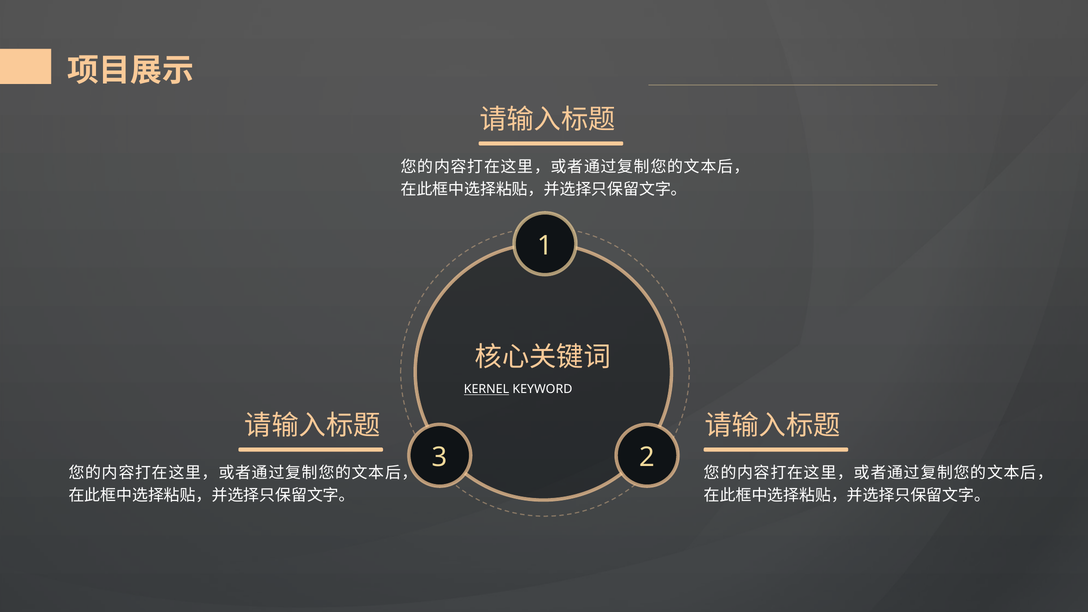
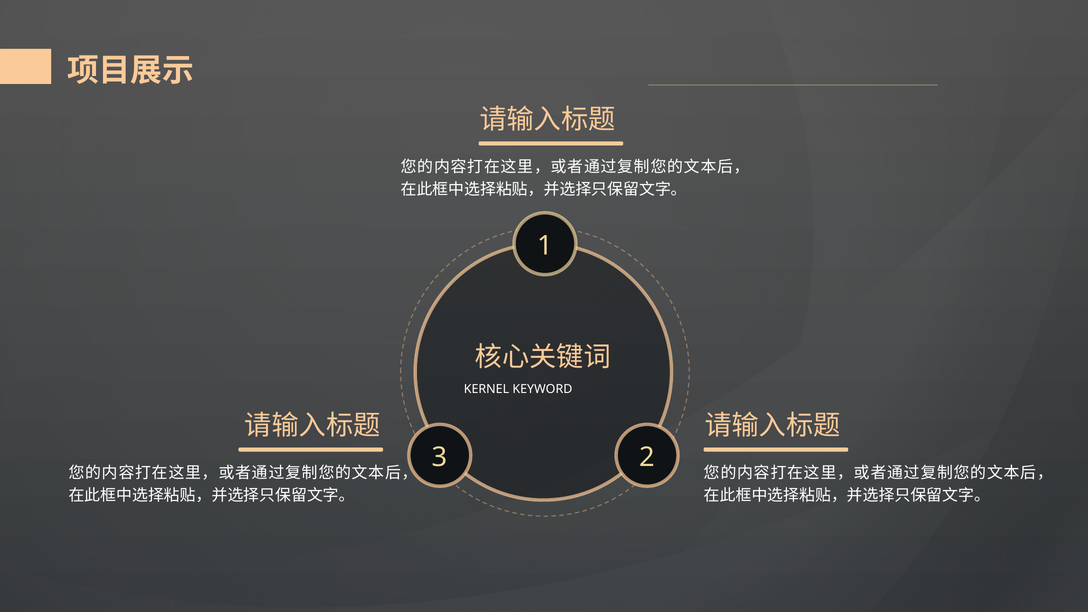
KERNEL underline: present -> none
